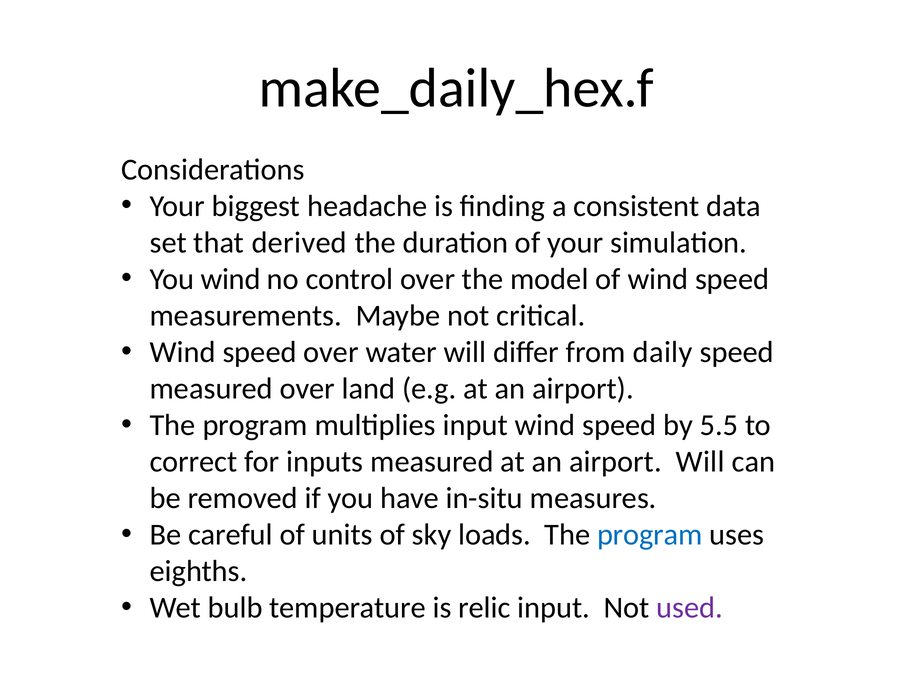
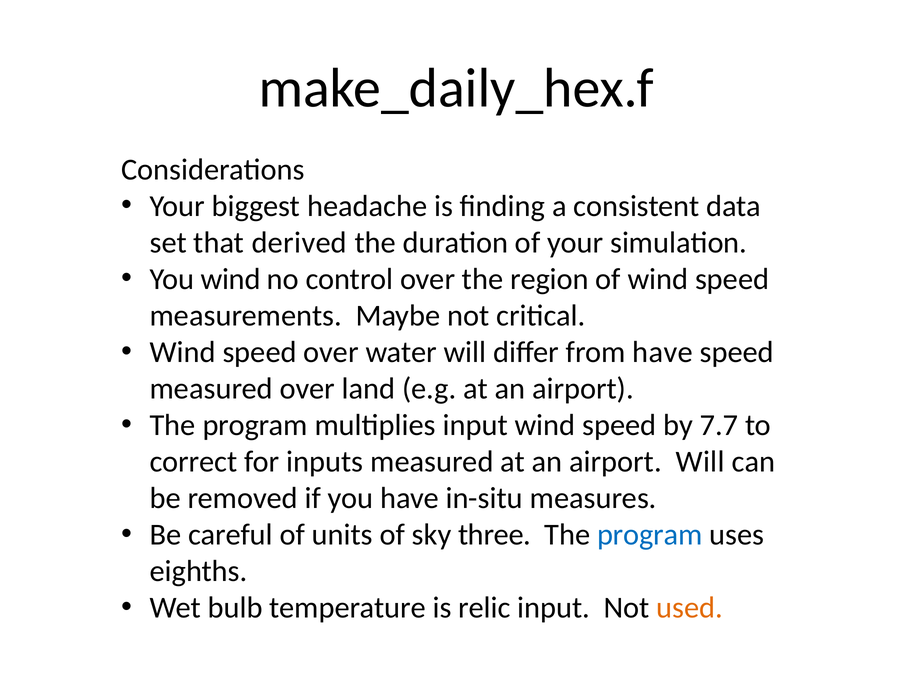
model: model -> region
from daily: daily -> have
5.5: 5.5 -> 7.7
loads: loads -> three
used colour: purple -> orange
